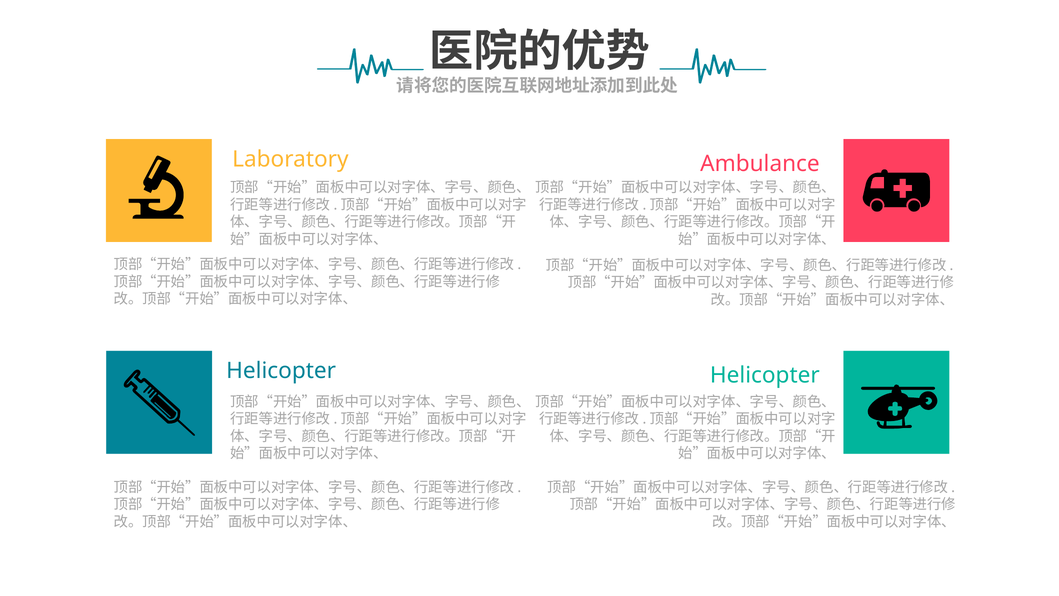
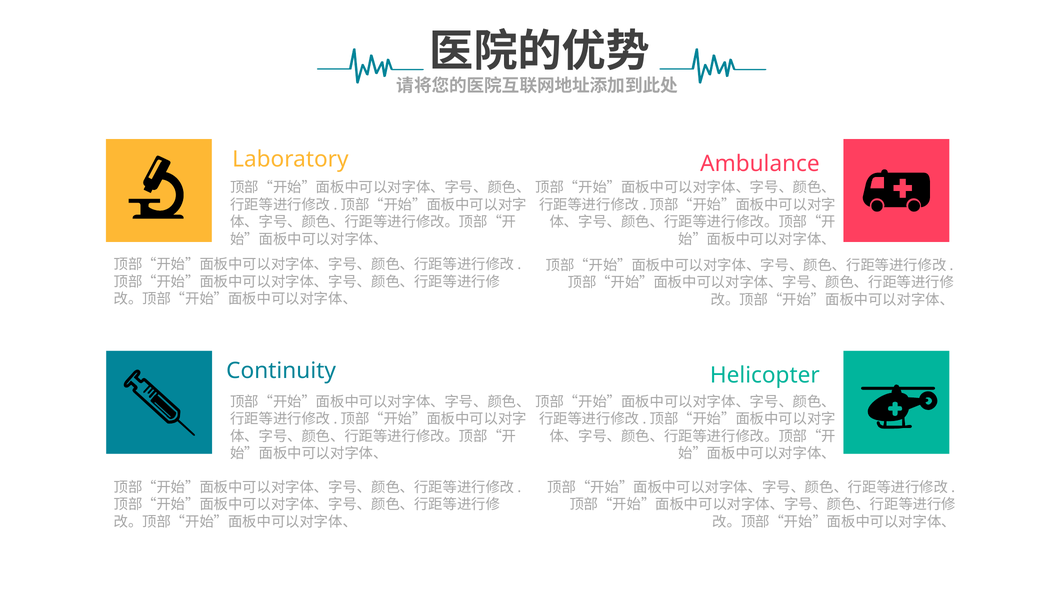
Helicopter at (281, 371): Helicopter -> Continuity
